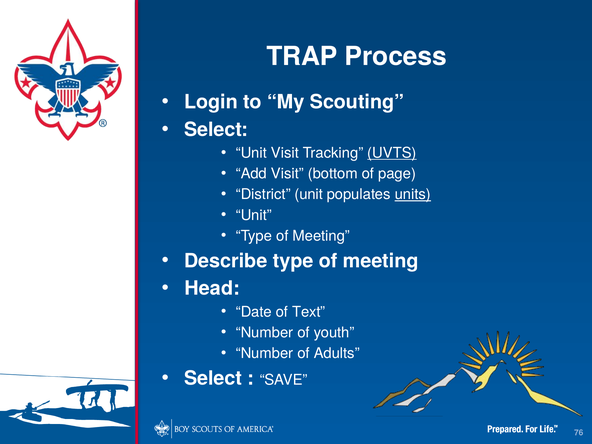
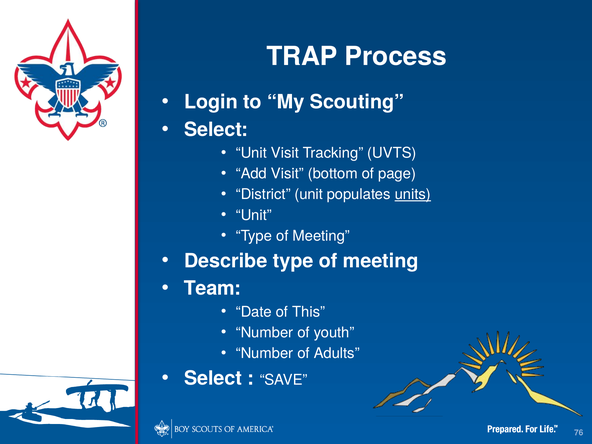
UVTS underline: present -> none
Head: Head -> Team
Text: Text -> This
